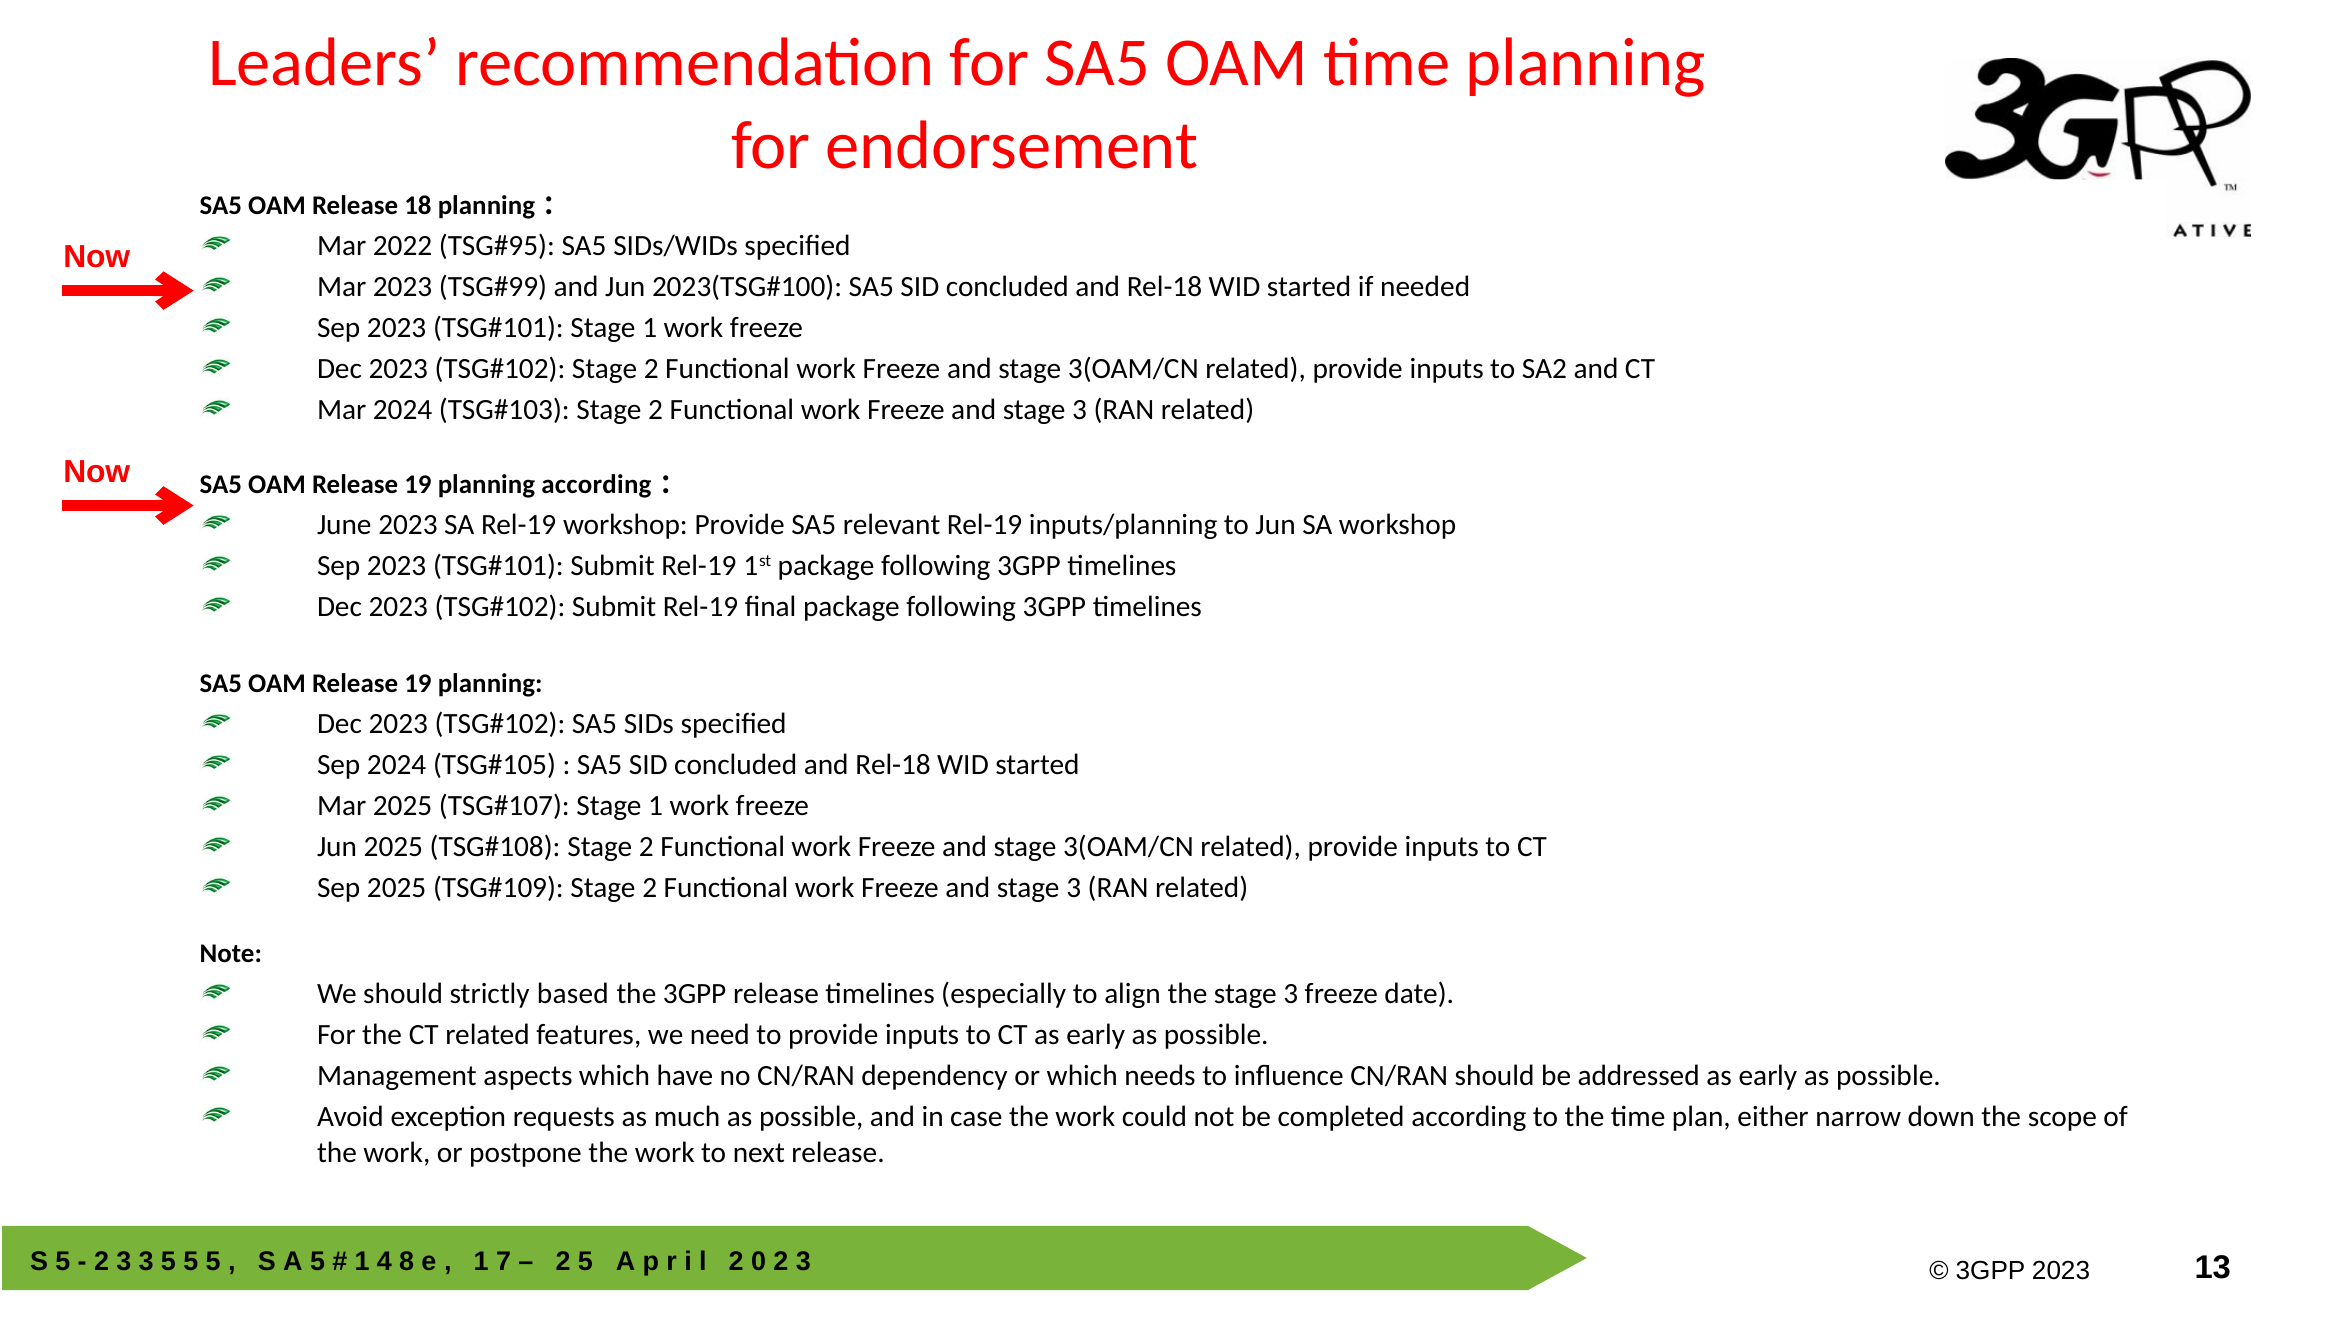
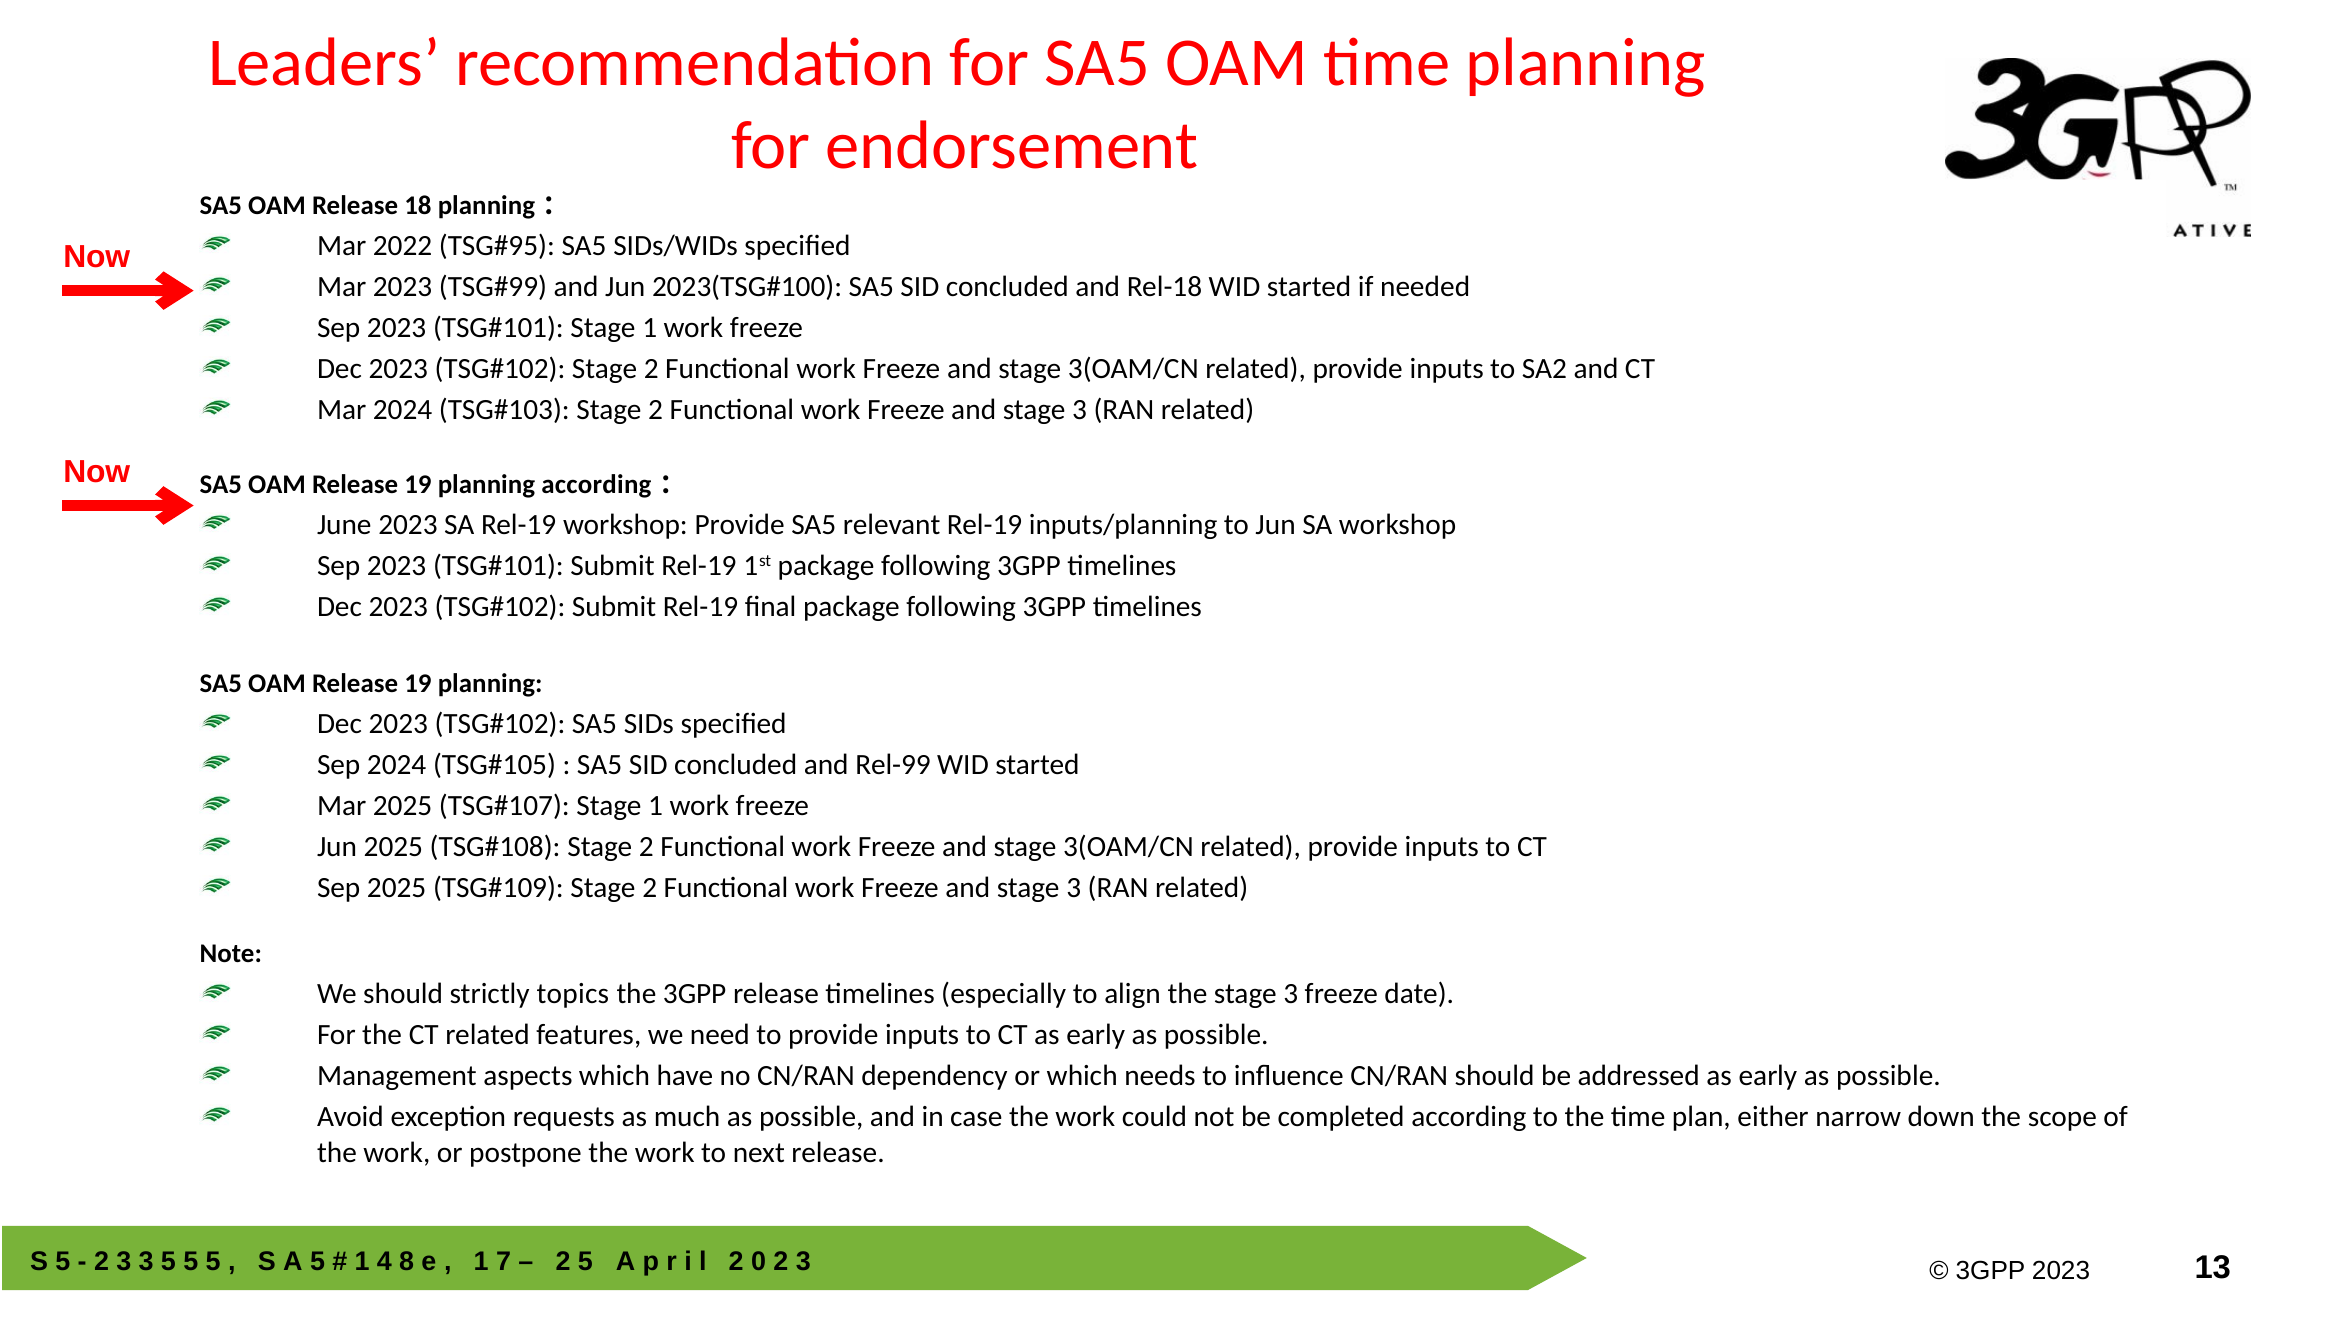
Rel-18 at (893, 765): Rel-18 -> Rel-99
based: based -> topics
